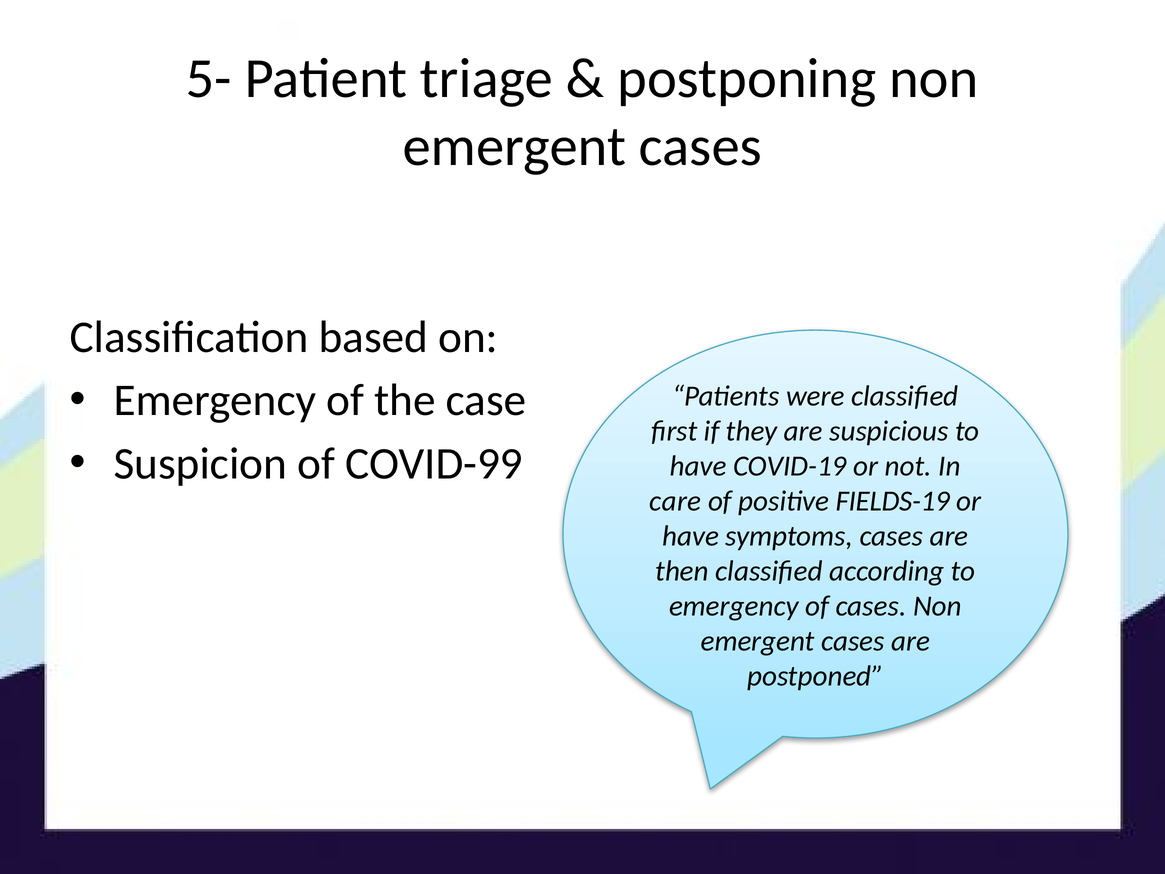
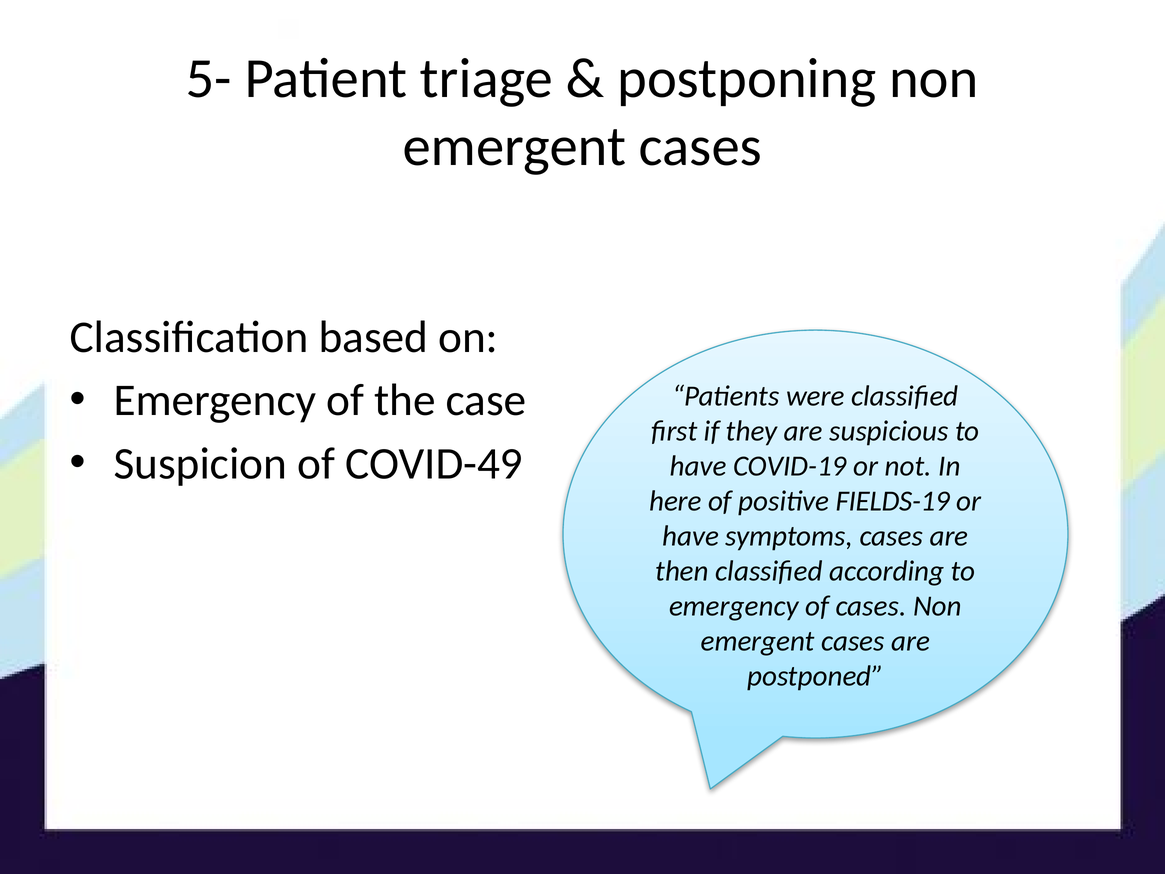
COVID-99: COVID-99 -> COVID-49
care: care -> here
